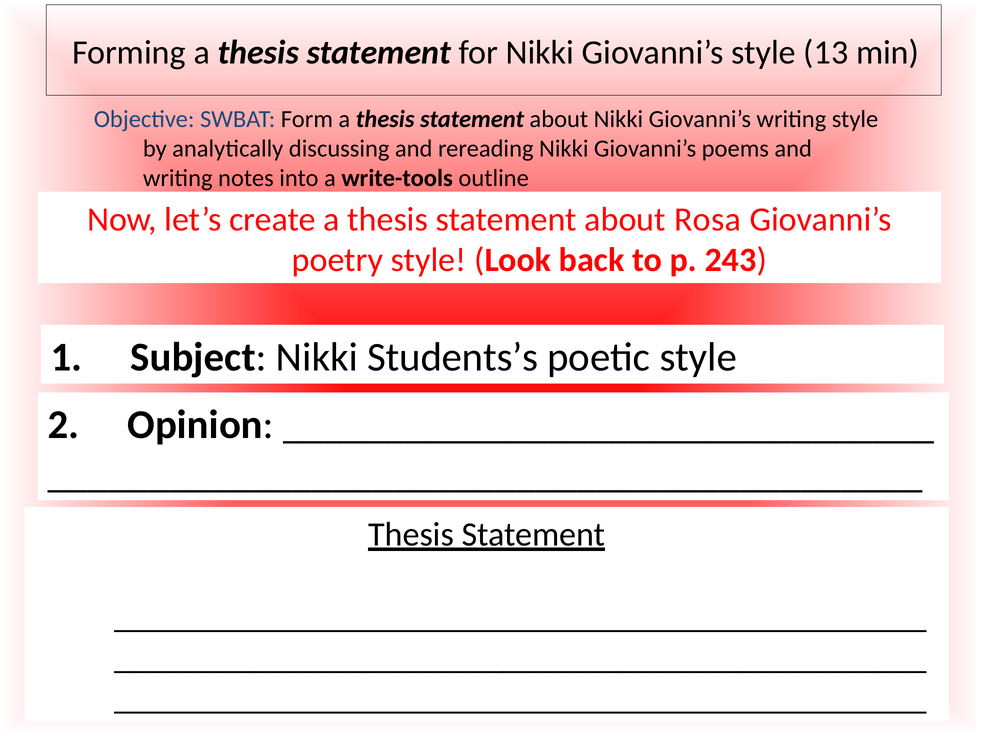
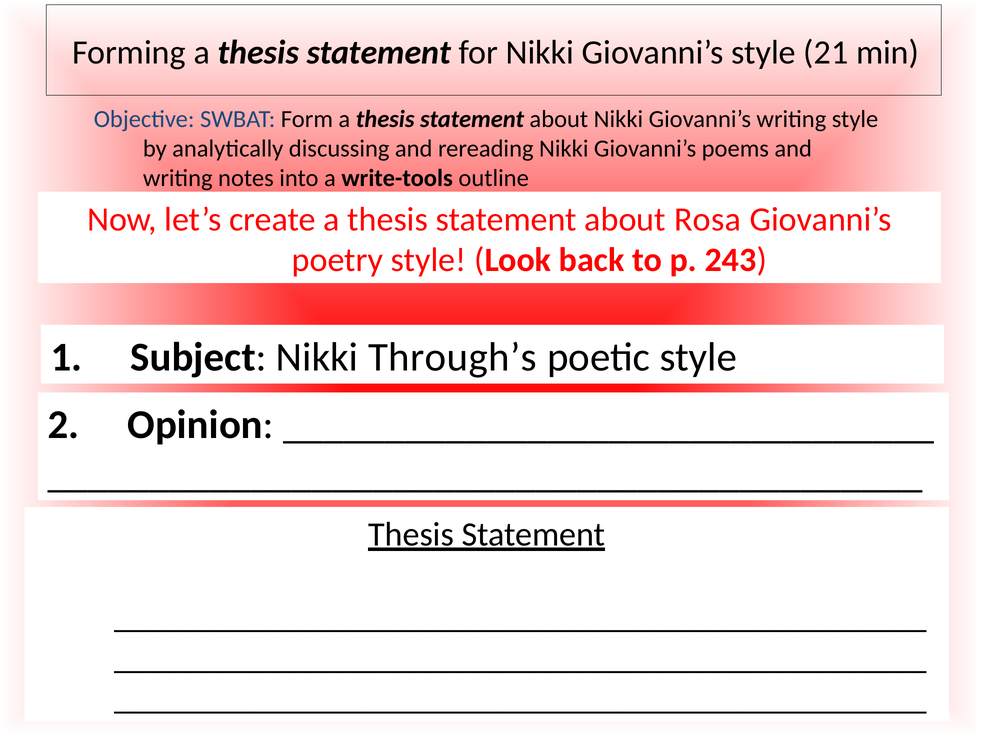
13: 13 -> 21
Students’s: Students’s -> Through’s
